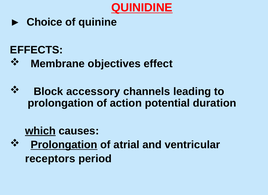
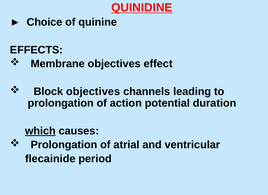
Block accessory: accessory -> objectives
Prolongation at (64, 145) underline: present -> none
receptors: receptors -> flecainide
